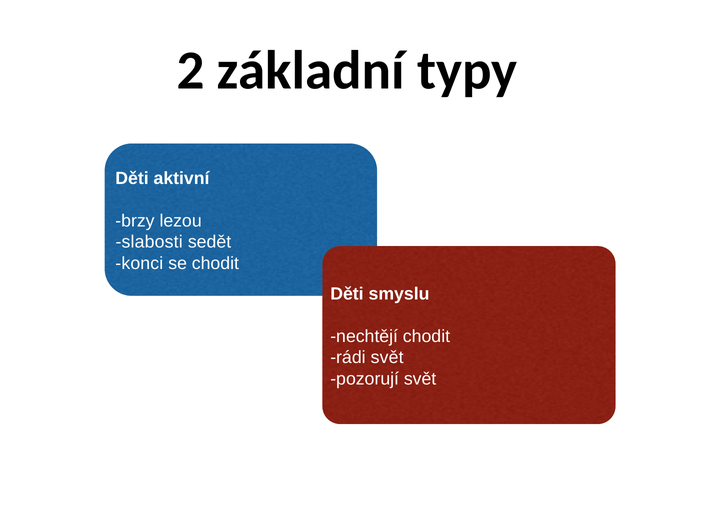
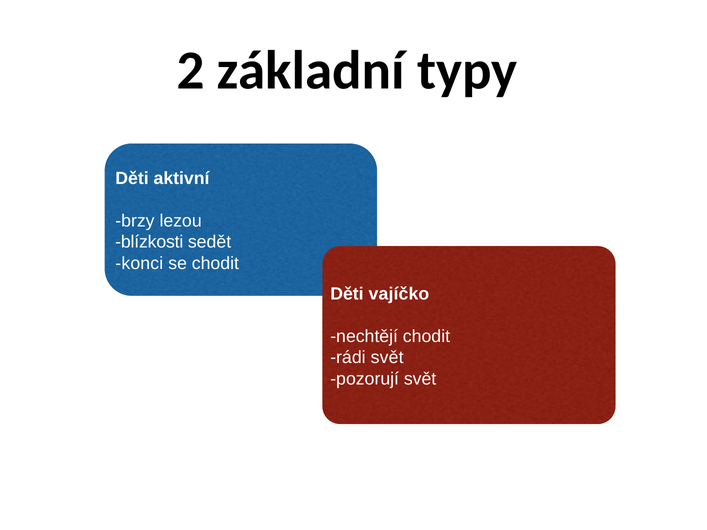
slabosti: slabosti -> blízkosti
smyslu: smyslu -> vajíčko
